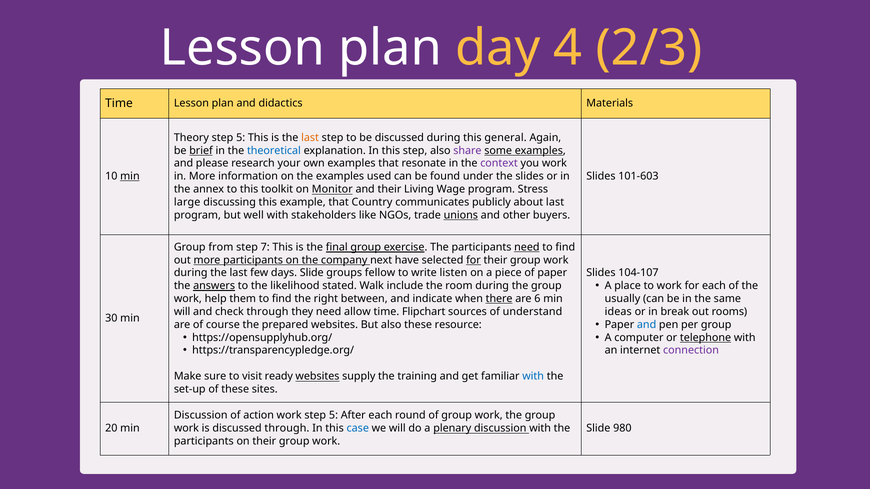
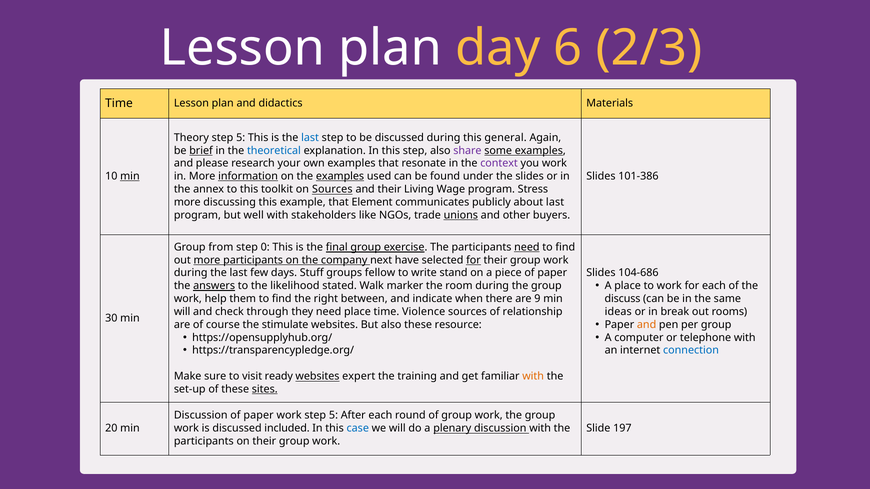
4: 4 -> 6
last at (310, 138) colour: orange -> blue
information underline: none -> present
examples at (340, 176) underline: none -> present
101-603: 101-603 -> 101-386
on Monitor: Monitor -> Sources
large at (187, 202): large -> more
Country: Country -> Element
7: 7 -> 0
days Slide: Slide -> Stuff
listen: listen -> stand
104-107: 104-107 -> 104-686
include: include -> marker
there underline: present -> none
6: 6 -> 9
usually: usually -> discuss
need allow: allow -> place
Flipchart: Flipchart -> Violence
understand: understand -> relationship
and at (647, 325) colour: blue -> orange
prepared: prepared -> stimulate
telephone underline: present -> none
connection colour: purple -> blue
supply: supply -> expert
with at (533, 376) colour: blue -> orange
sites underline: none -> present
Discussion of action: action -> paper
discussed through: through -> included
980: 980 -> 197
